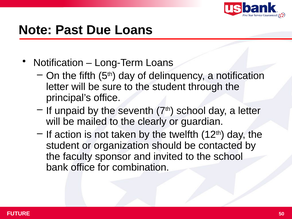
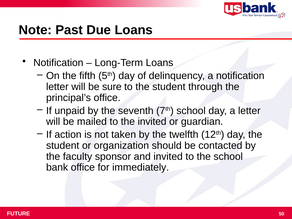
the clearly: clearly -> invited
combination: combination -> immediately
